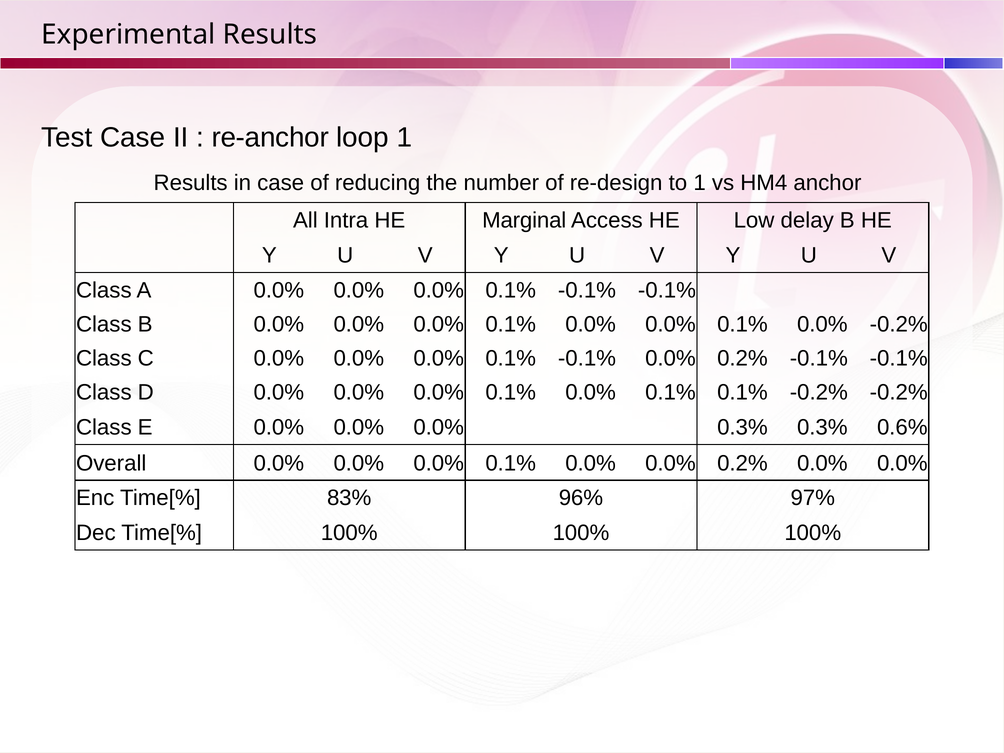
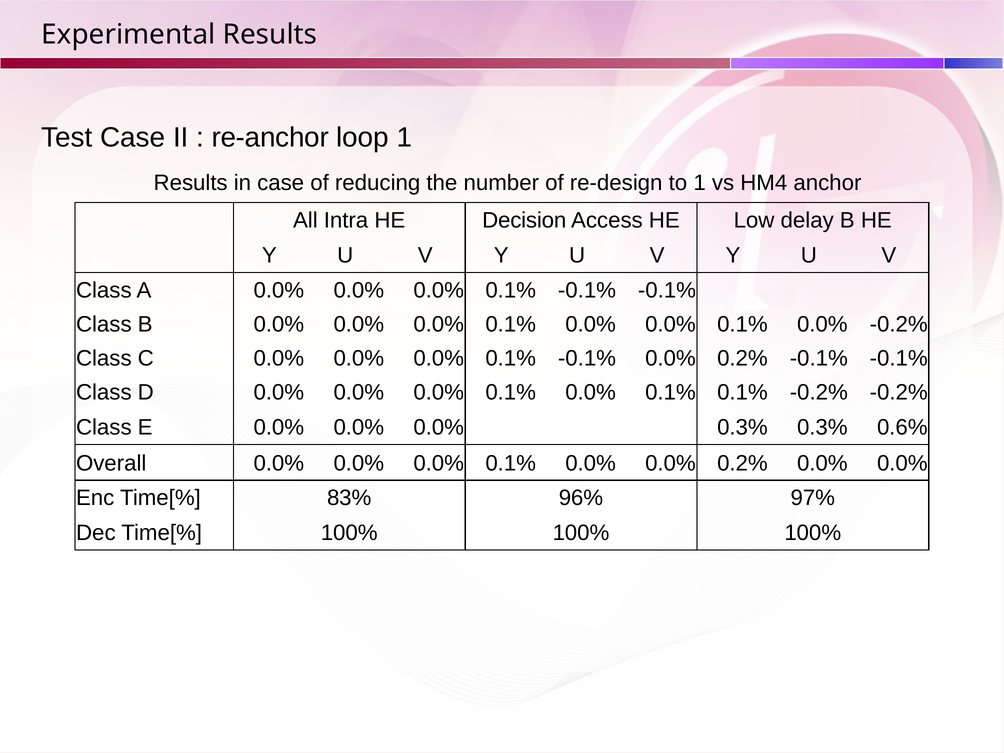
Marginal: Marginal -> Decision
